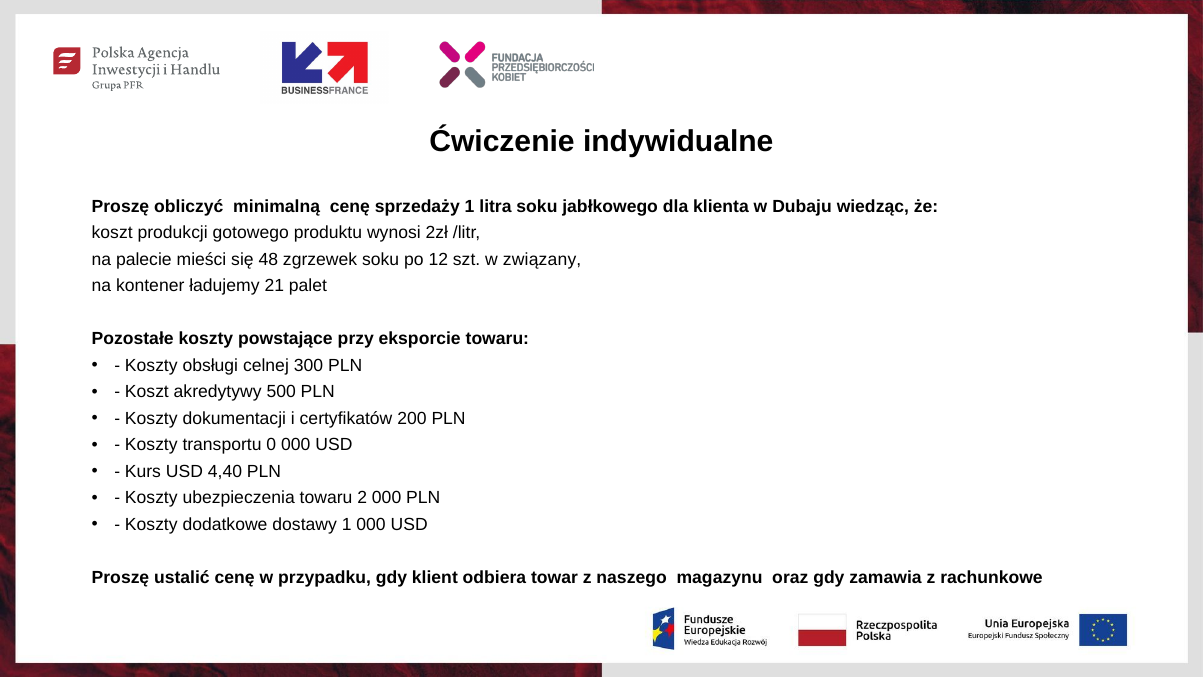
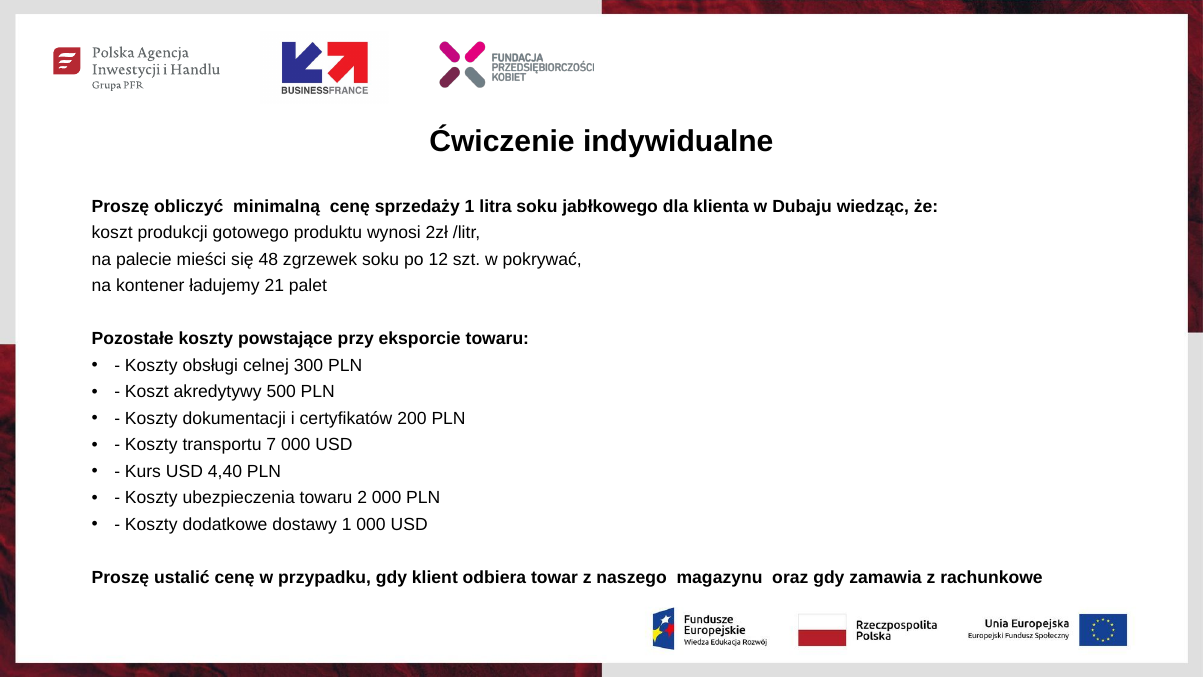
związany: związany -> pokrywać
0: 0 -> 7
